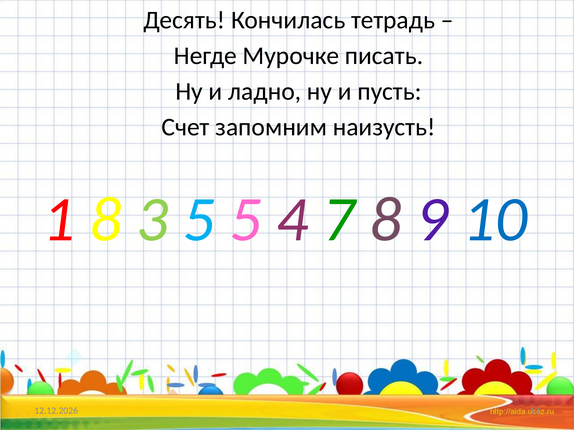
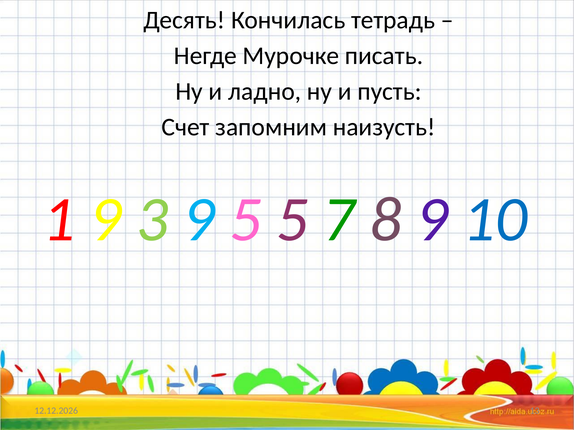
1 8: 8 -> 9
3 5: 5 -> 9
5 4: 4 -> 5
